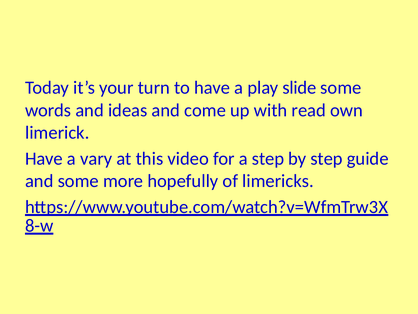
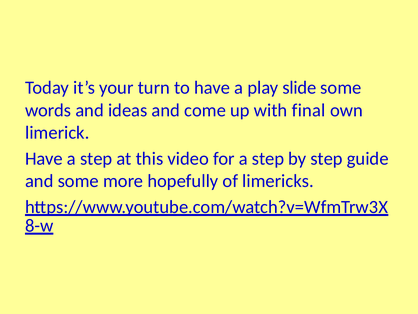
read: read -> final
Have a vary: vary -> step
